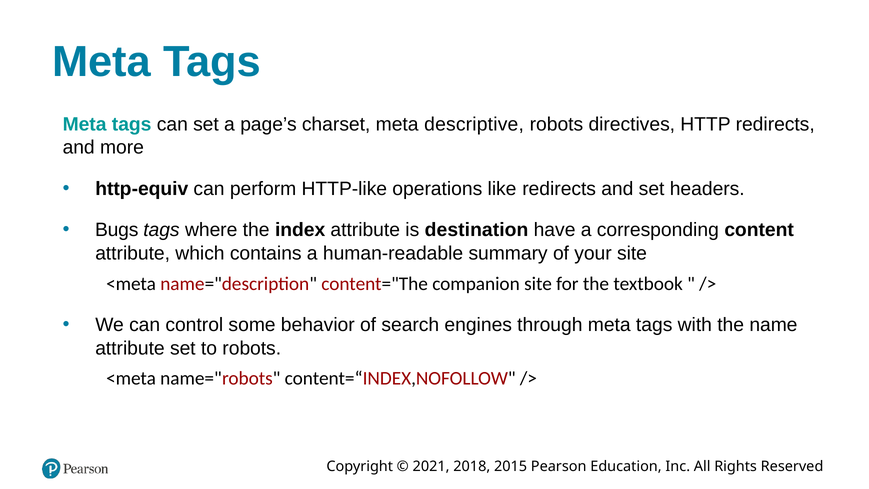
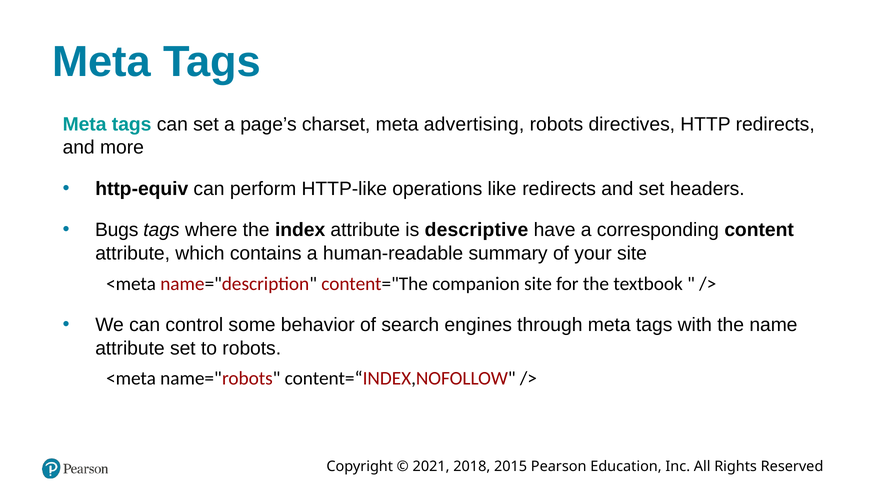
descriptive: descriptive -> advertising
destination: destination -> descriptive
